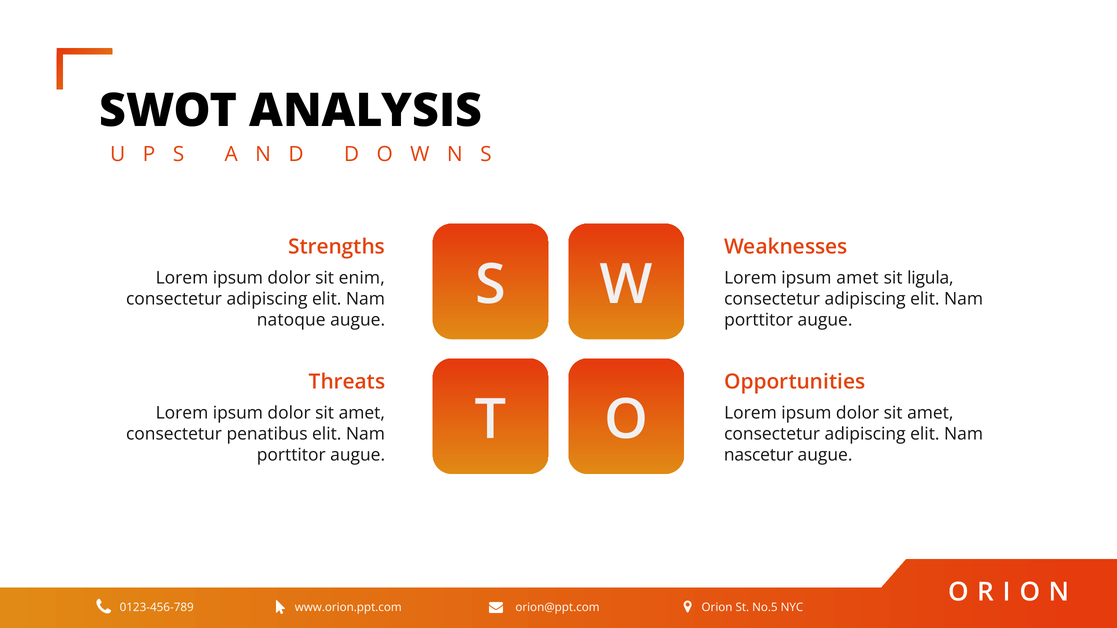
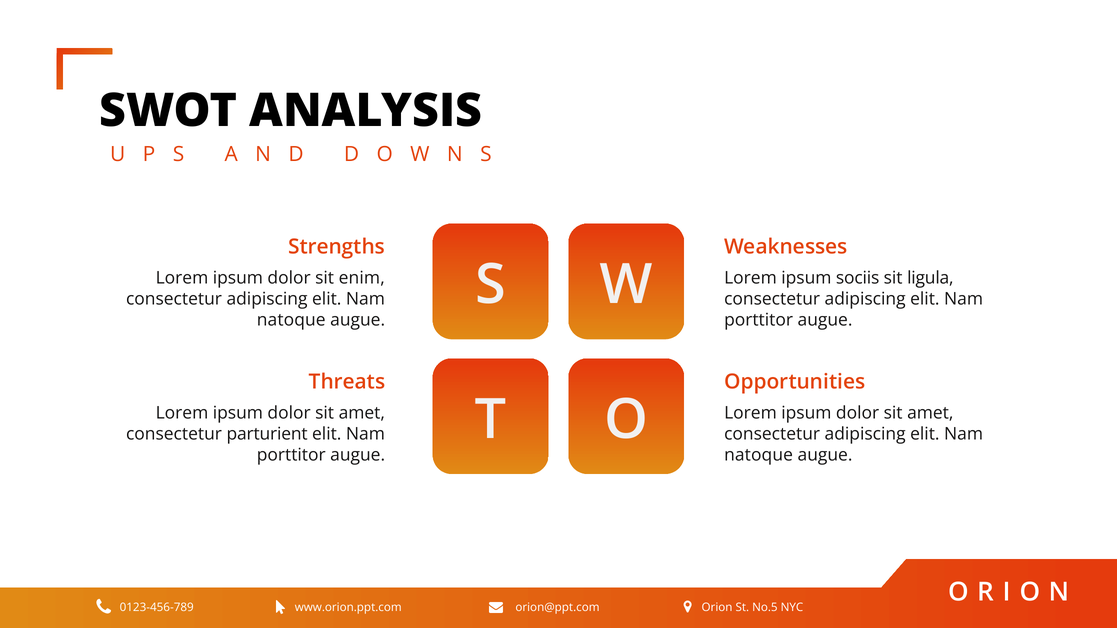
ipsum amet: amet -> sociis
penatibus: penatibus -> parturient
nascetur at (759, 455): nascetur -> natoque
